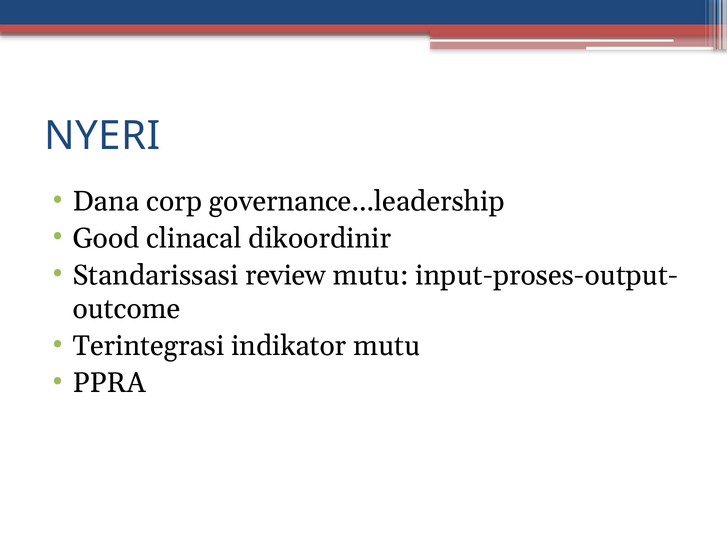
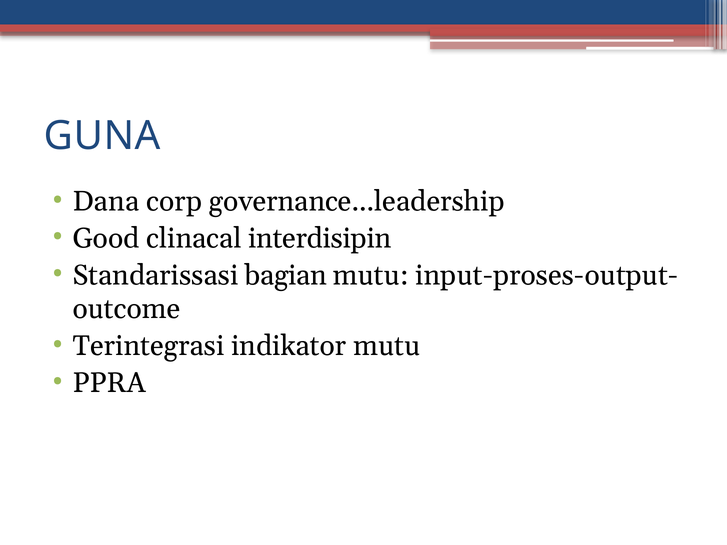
NYERI: NYERI -> GUNA
dikoordinir: dikoordinir -> interdisipin
review: review -> bagian
